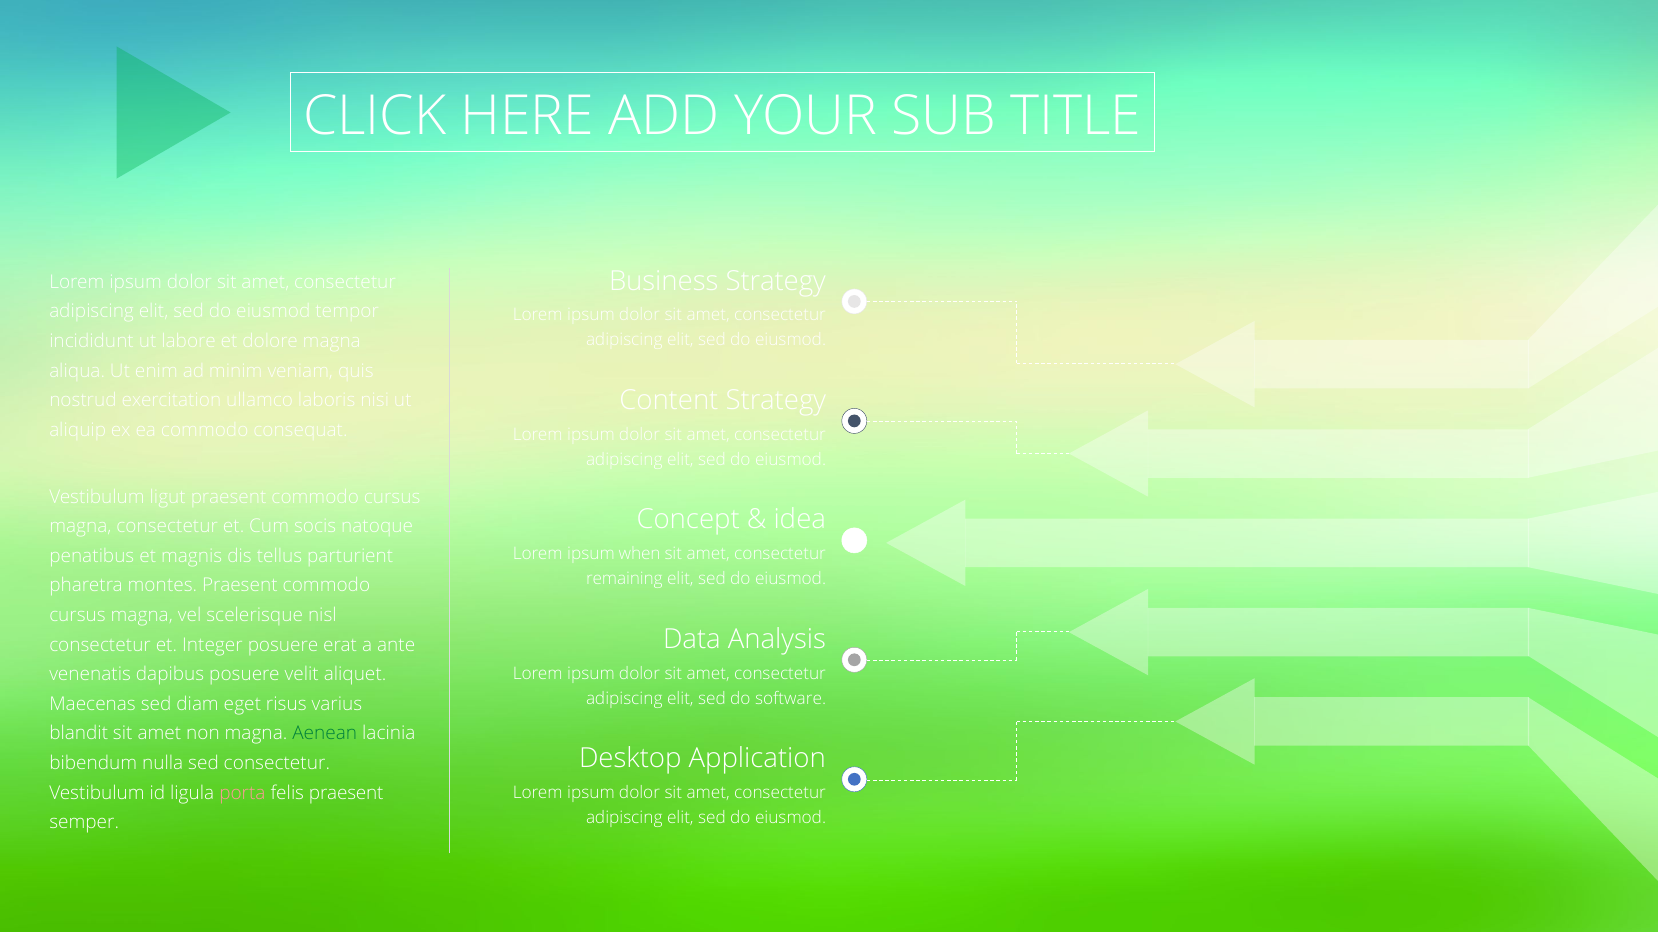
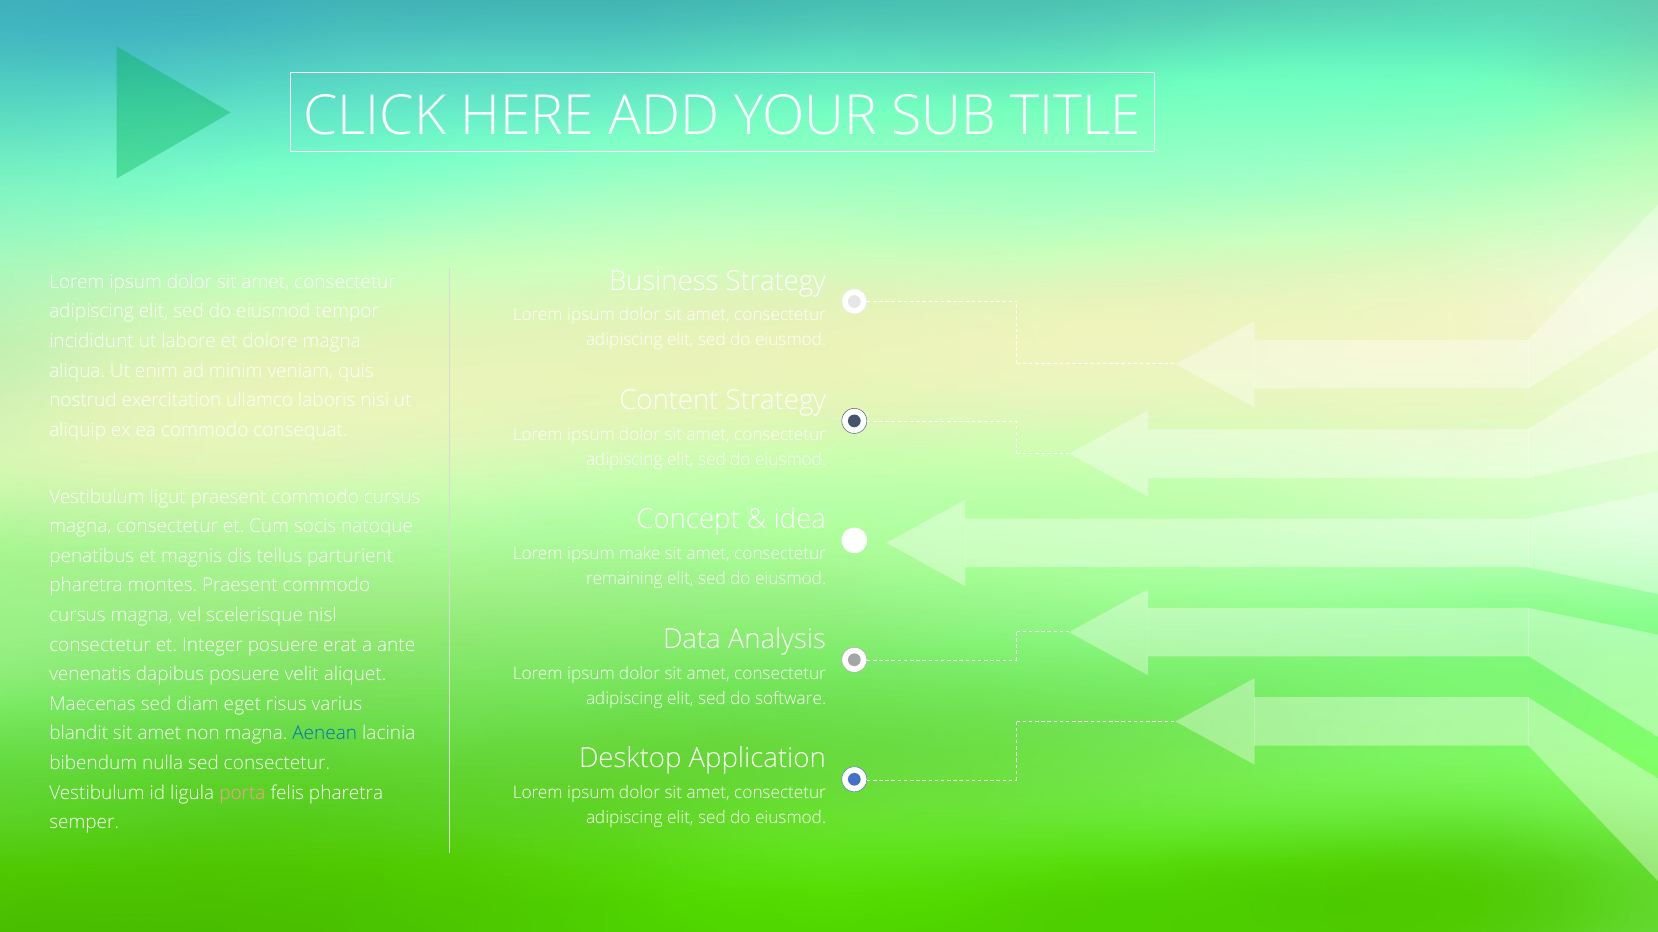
when: when -> make
Aenean colour: green -> blue
felis praesent: praesent -> pharetra
